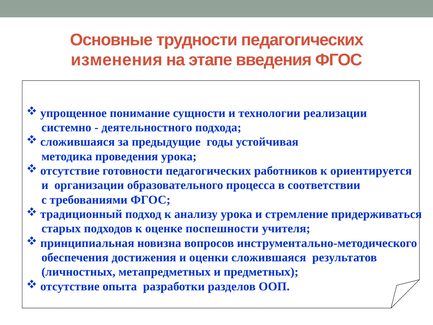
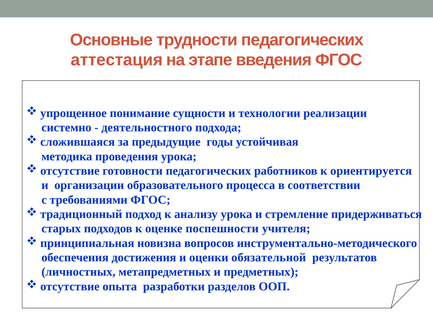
изменения: изменения -> аттестация
оценки сложившаяся: сложившаяся -> обязательной
